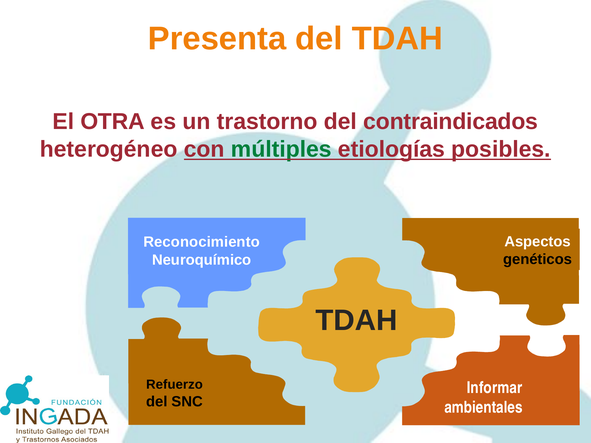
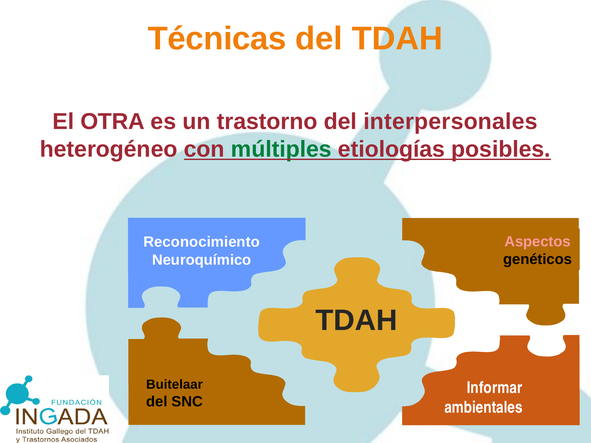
Presenta: Presenta -> Técnicas
contraindicados: contraindicados -> interpersonales
Aspectos colour: white -> pink
Refuerzo: Refuerzo -> Buitelaar
